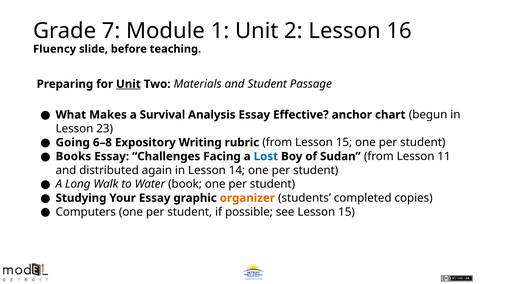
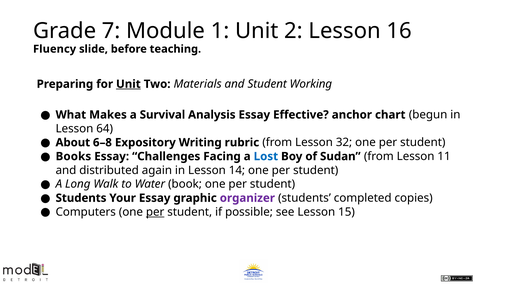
Passage: Passage -> Working
23: 23 -> 64
Going: Going -> About
from Lesson 15: 15 -> 32
Studying at (81, 198): Studying -> Students
organizer colour: orange -> purple
per at (155, 212) underline: none -> present
